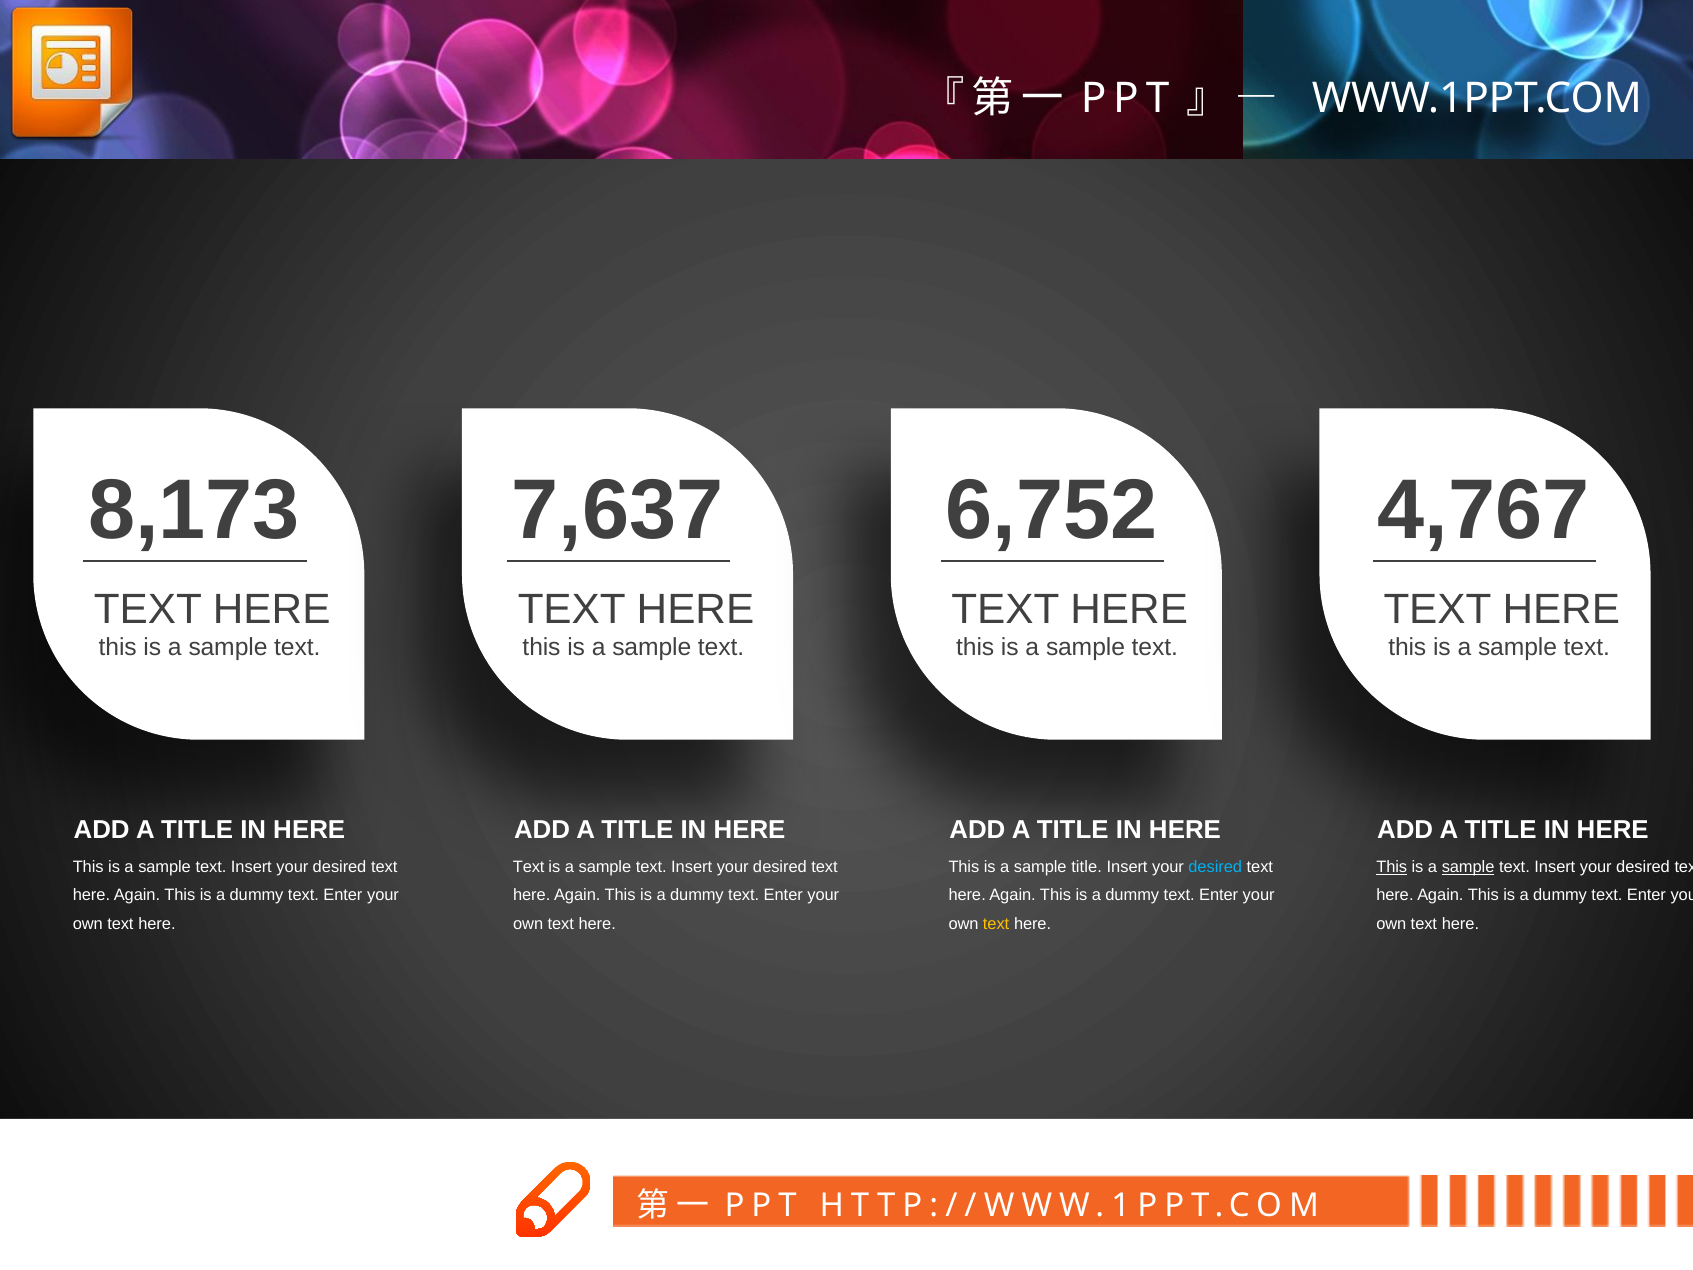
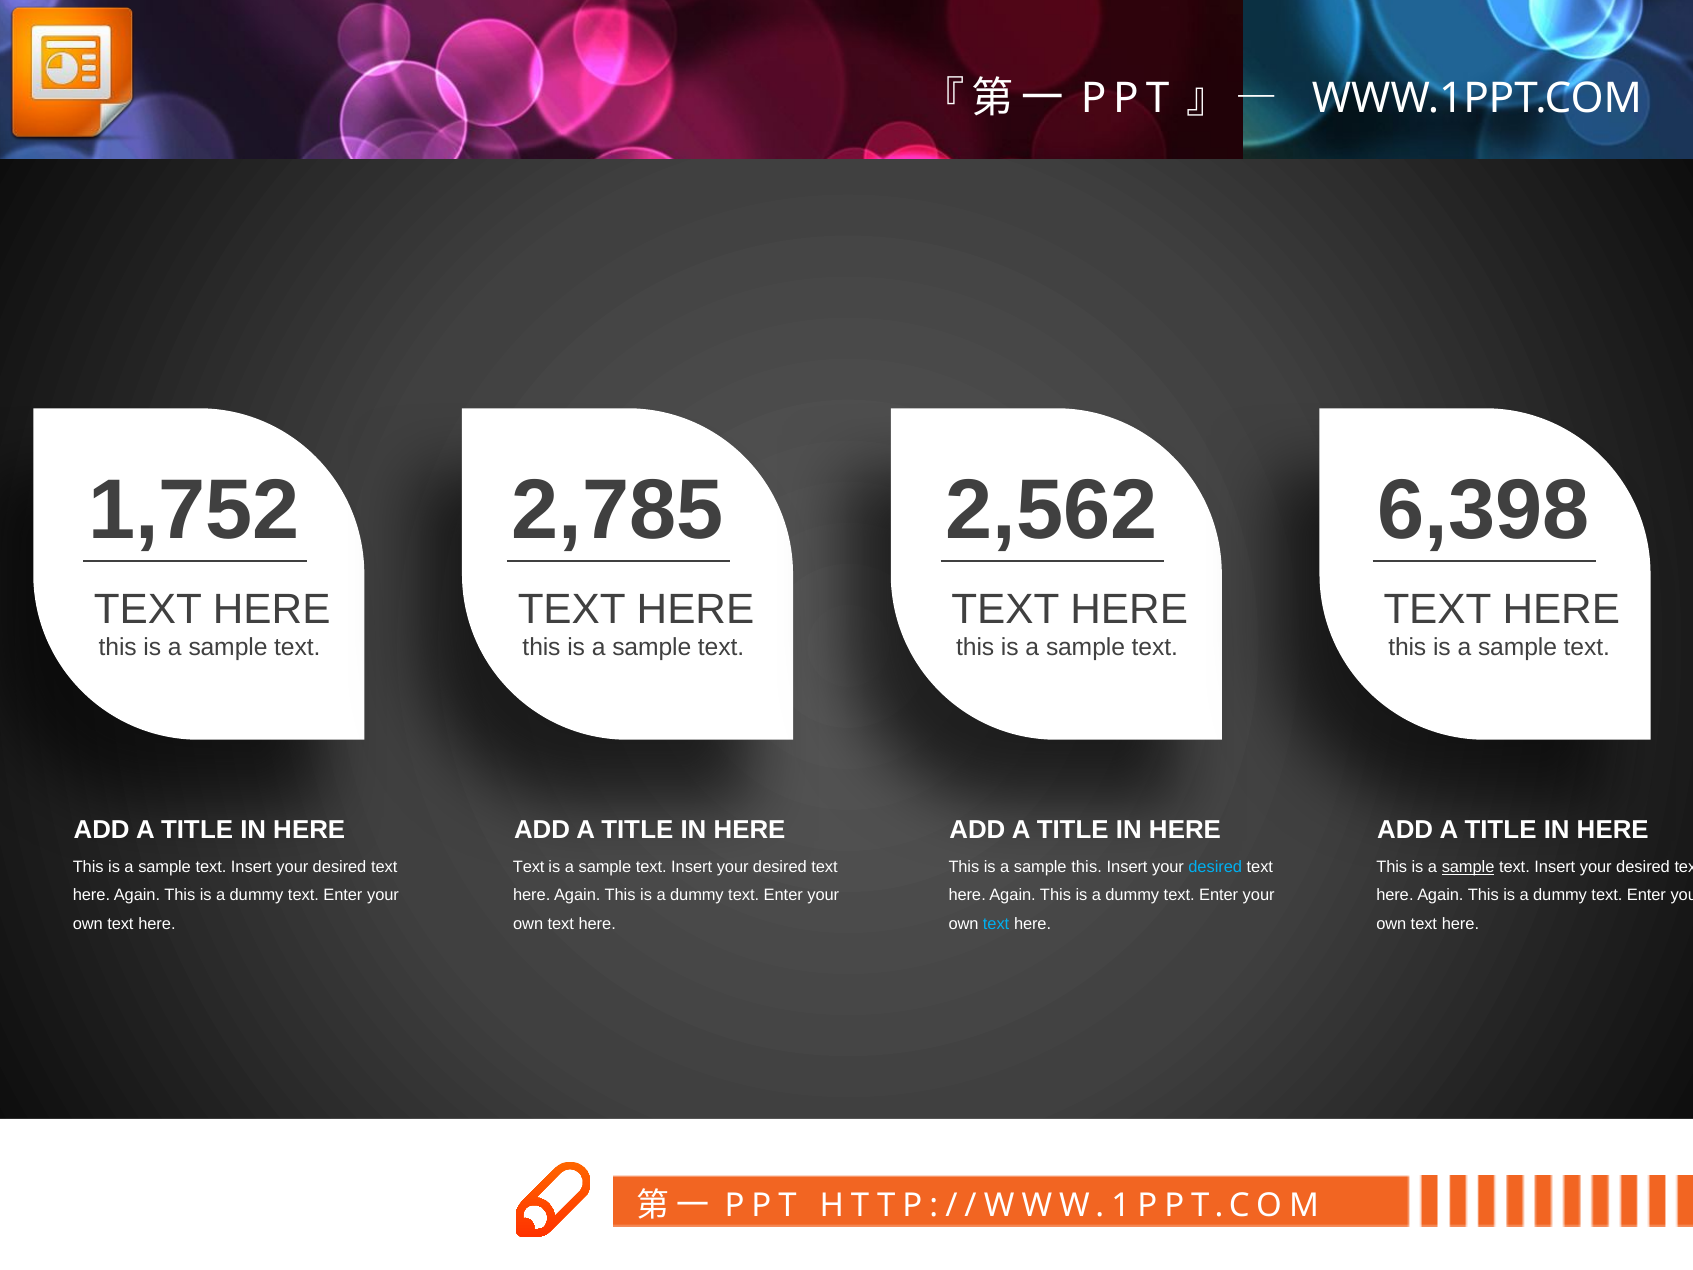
8,173: 8,173 -> 1,752
7,637: 7,637 -> 2,785
6,752: 6,752 -> 2,562
4,767: 4,767 -> 6,398
sample title: title -> this
This at (1392, 867) underline: present -> none
text at (996, 924) colour: yellow -> light blue
